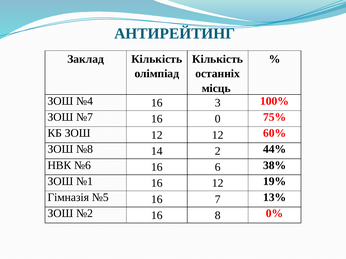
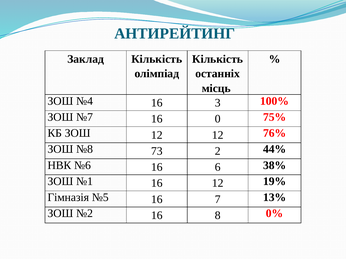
60%: 60% -> 76%
14: 14 -> 73
